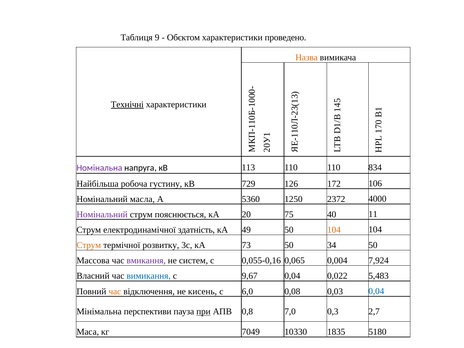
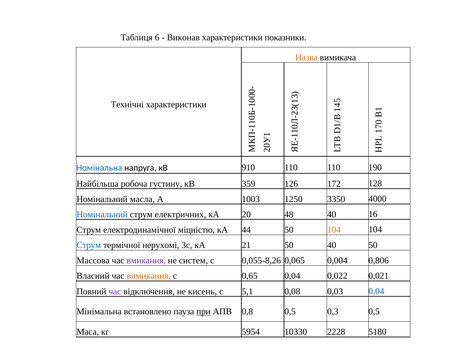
9: 9 -> 6
Обєктом: Обєктом -> Виконав
проведено: проведено -> показники
Технічні underline: present -> none
Номінальна colour: purple -> blue
113: 113 -> 910
834: 834 -> 190
729: 729 -> 359
106: 106 -> 128
5360: 5360 -> 1003
2372: 2372 -> 3350
Номінальний at (102, 214) colour: purple -> blue
пояснюється: пояснюється -> електричних
75: 75 -> 48
11: 11 -> 16
здатність: здатність -> міцністю
49: 49 -> 44
Струм at (89, 245) colour: orange -> blue
розвитку: розвитку -> нерухомі
73: 73 -> 21
50 34: 34 -> 40
0,055-0,16: 0,055-0,16 -> 0,055-8,26
7,924: 7,924 -> 0,806
вимикання colour: blue -> orange
9,67: 9,67 -> 0,65
5,483: 5,483 -> 0,021
час at (115, 291) colour: orange -> purple
6,0: 6,0 -> 5,1
перспективи: перспективи -> встановлено
0,8 7,0: 7,0 -> 0,5
0,3 2,7: 2,7 -> 0,5
7049: 7049 -> 5954
1835: 1835 -> 2228
